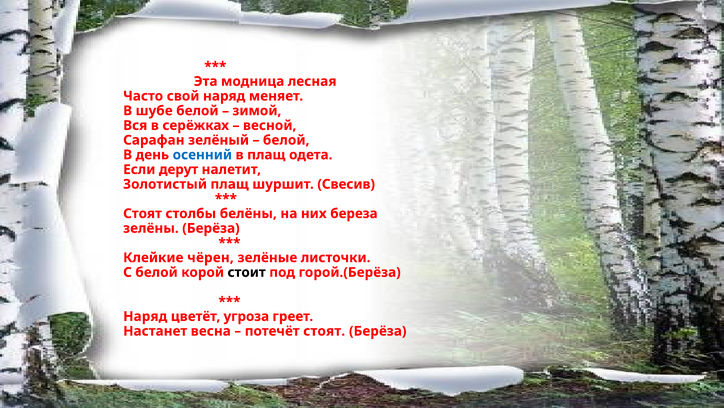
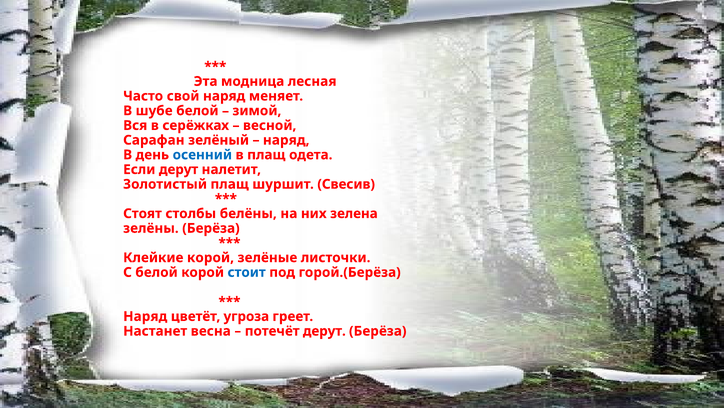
белой at (286, 140): белой -> наряд
береза: береза -> зелена
Клейкие чёрен: чёрен -> корой
стоит colour: black -> blue
потечёт стоят: стоят -> дерут
